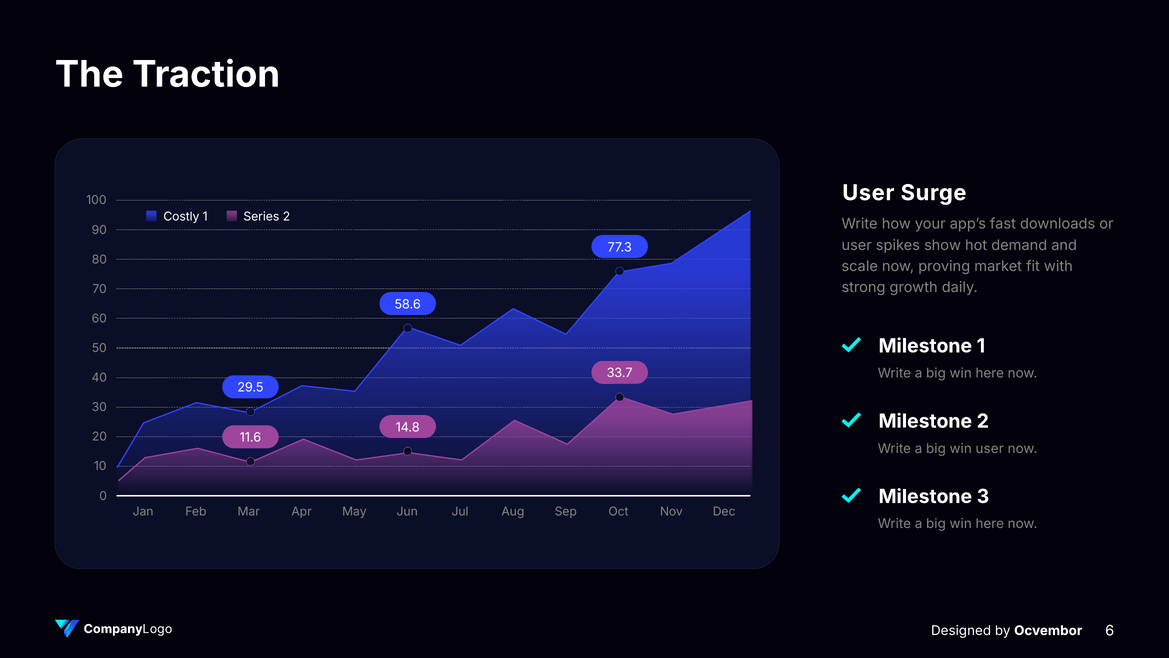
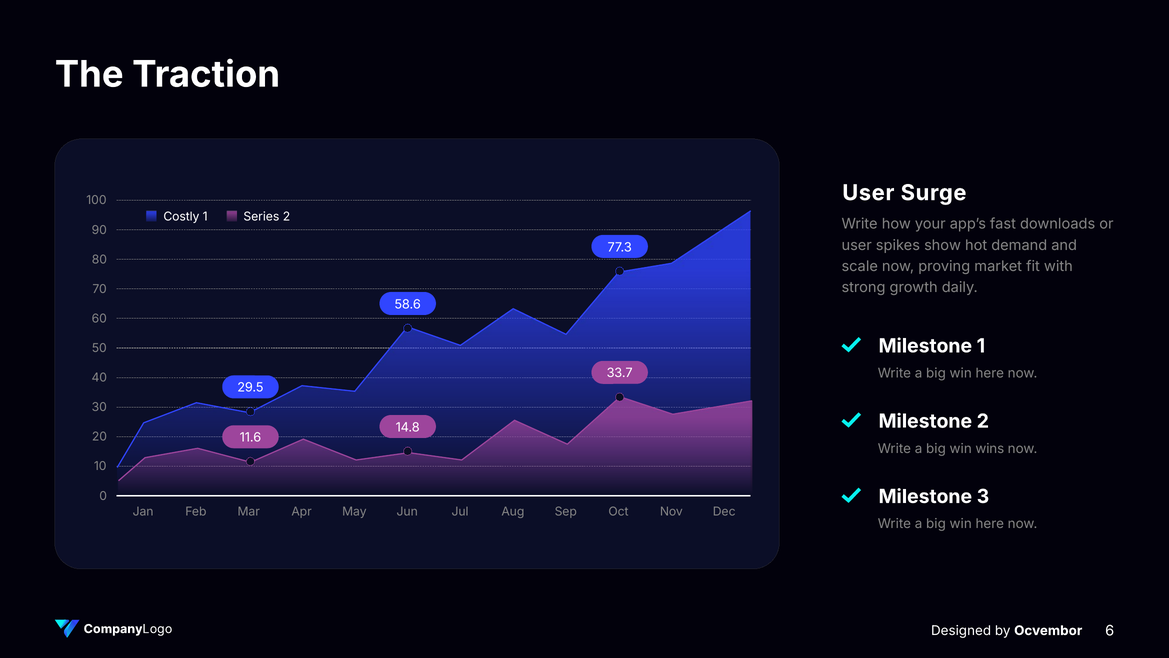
win user: user -> wins
